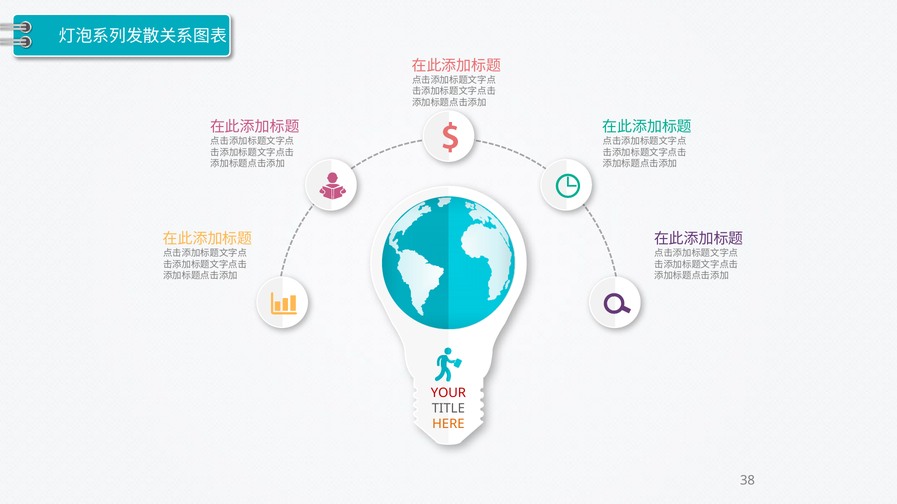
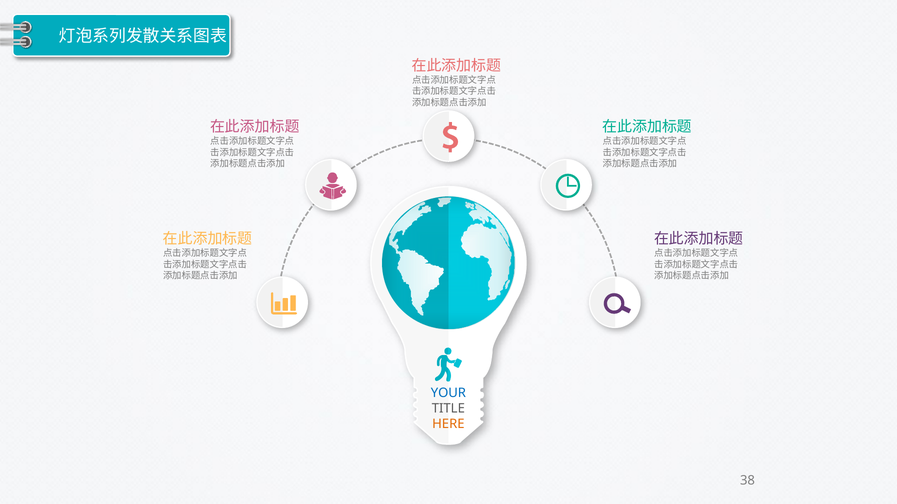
YOUR colour: red -> blue
